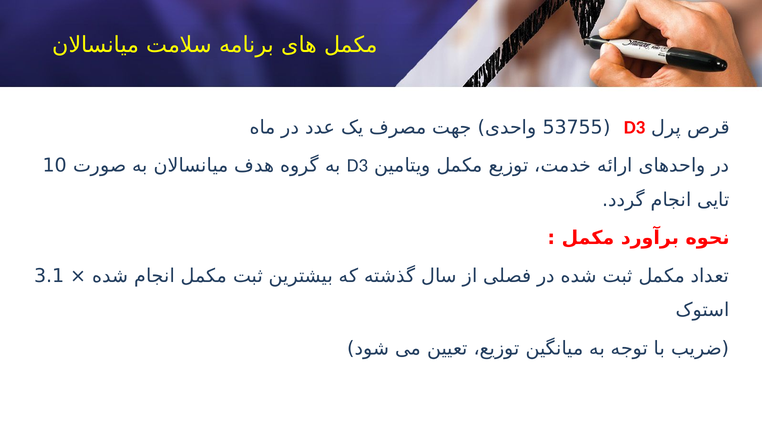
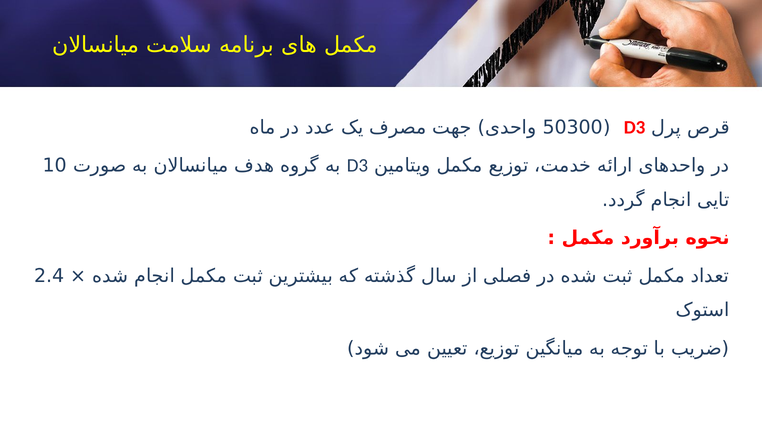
53755: 53755 -> 50300
3.1: 3.1 -> 2.4
